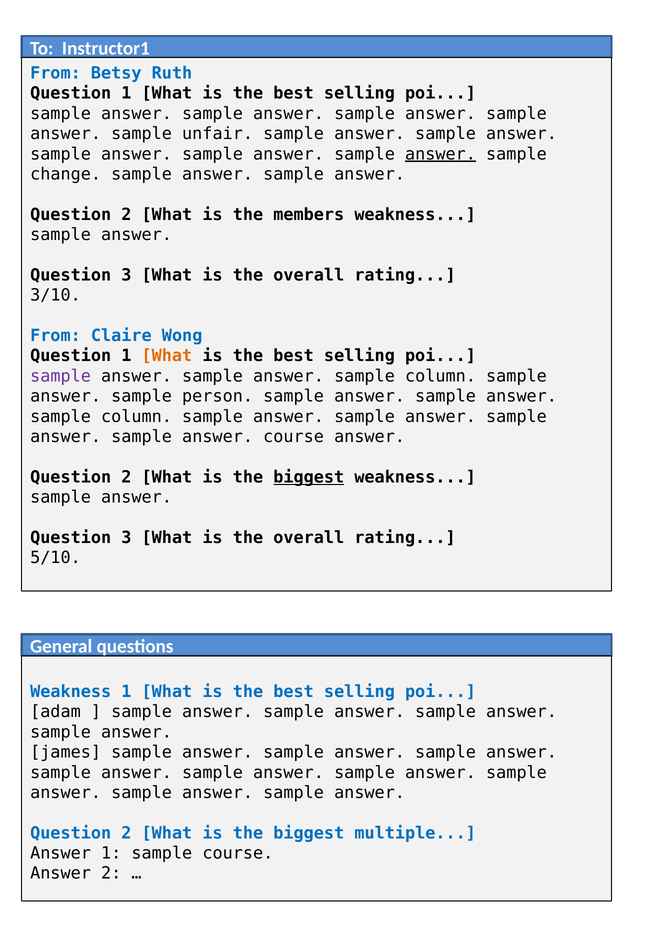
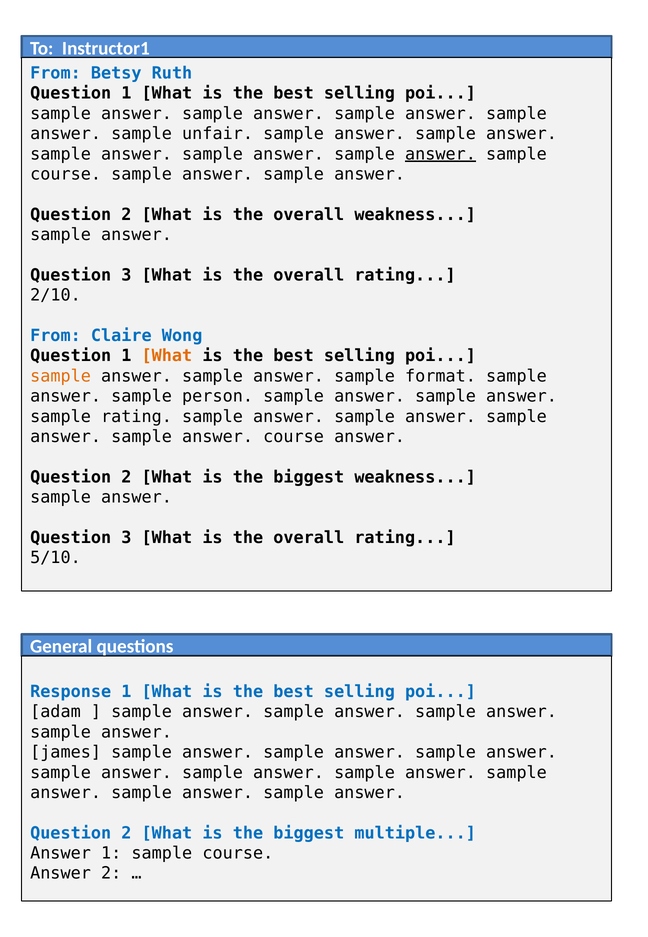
change at (66, 174): change -> course
members at (309, 214): members -> overall
3/10: 3/10 -> 2/10
sample at (61, 376) colour: purple -> orange
column at (440, 376): column -> format
column at (137, 416): column -> rating
biggest at (309, 477) underline: present -> none
Weakness at (71, 691): Weakness -> Response
